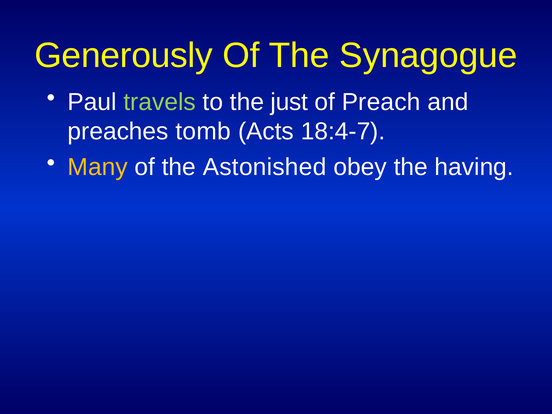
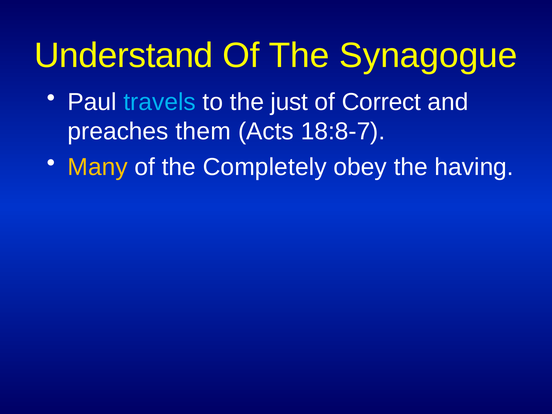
Generously: Generously -> Understand
travels colour: light green -> light blue
Preach: Preach -> Correct
tomb: tomb -> them
18:4-7: 18:4-7 -> 18:8-7
Astonished: Astonished -> Completely
